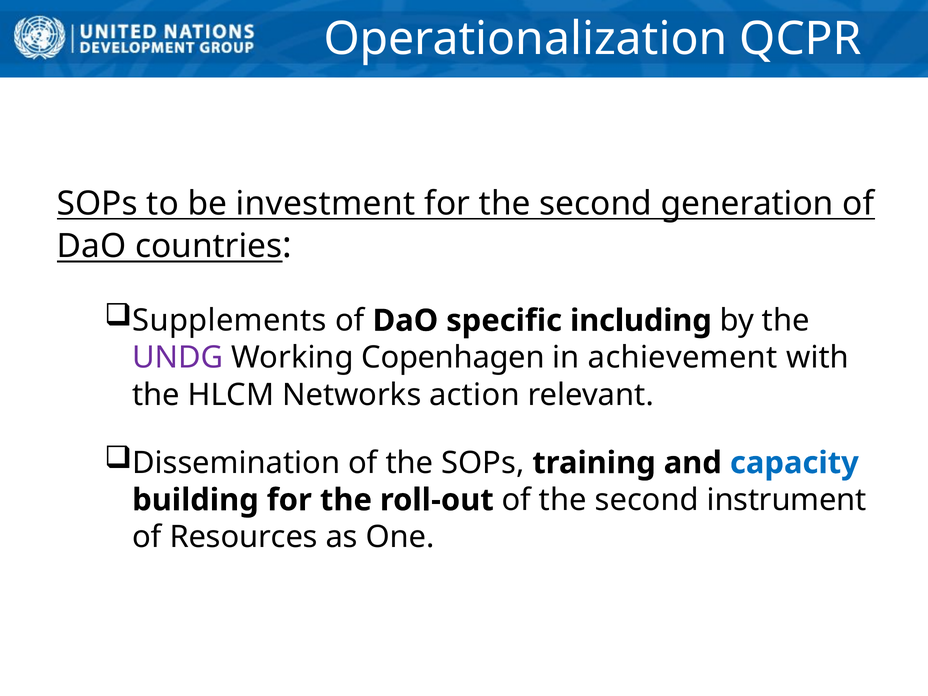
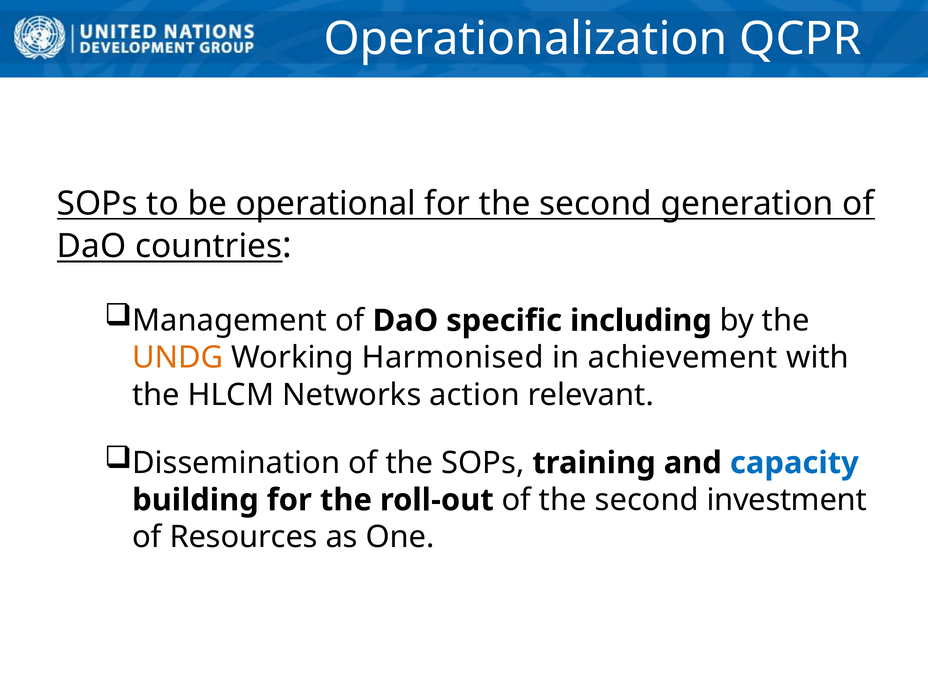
investment: investment -> operational
Supplements: Supplements -> Management
UNDG colour: purple -> orange
Copenhagen: Copenhagen -> Harmonised
instrument: instrument -> investment
